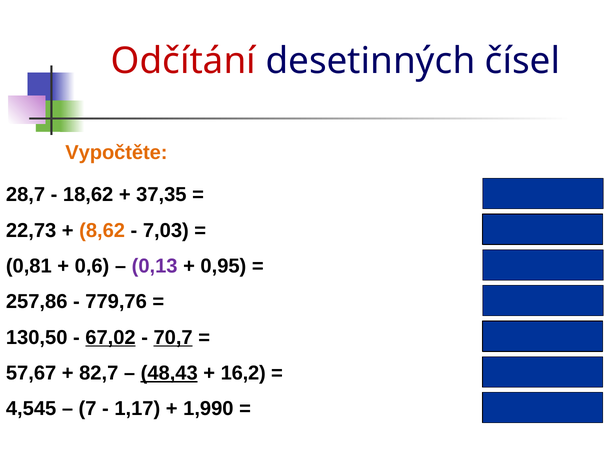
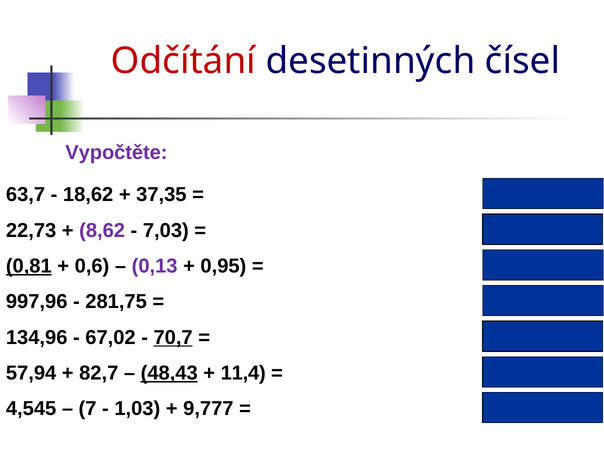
Vypočtěte colour: orange -> purple
28,7: 28,7 -> 63,7
8,62 colour: orange -> purple
0,81 underline: none -> present
257,86: 257,86 -> 997,96
779,76: 779,76 -> 281,75
130,50: 130,50 -> 134,96
67,02 underline: present -> none
57,67: 57,67 -> 57,94
16,2: 16,2 -> 11,4
1,17: 1,17 -> 1,03
1,990: 1,990 -> 9,777
